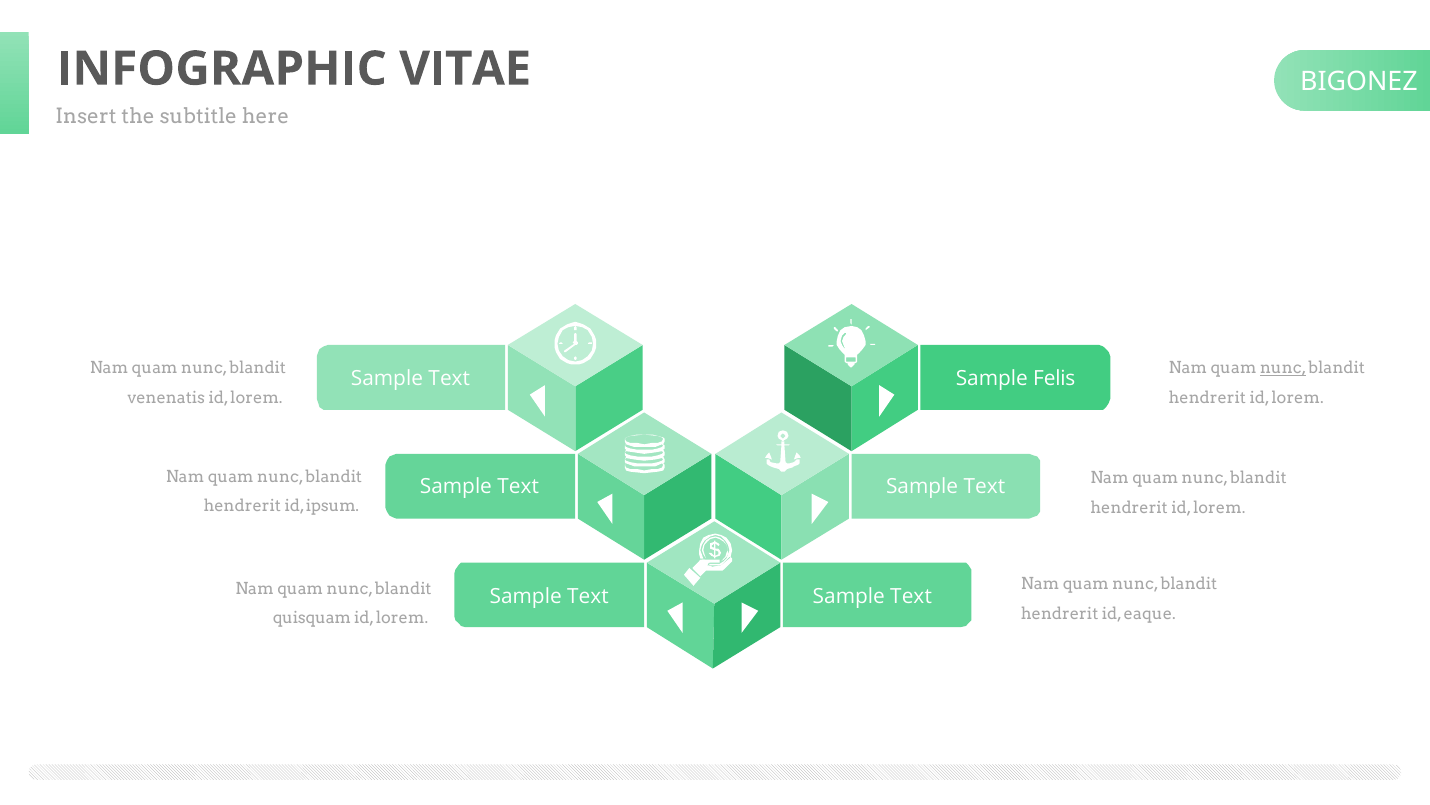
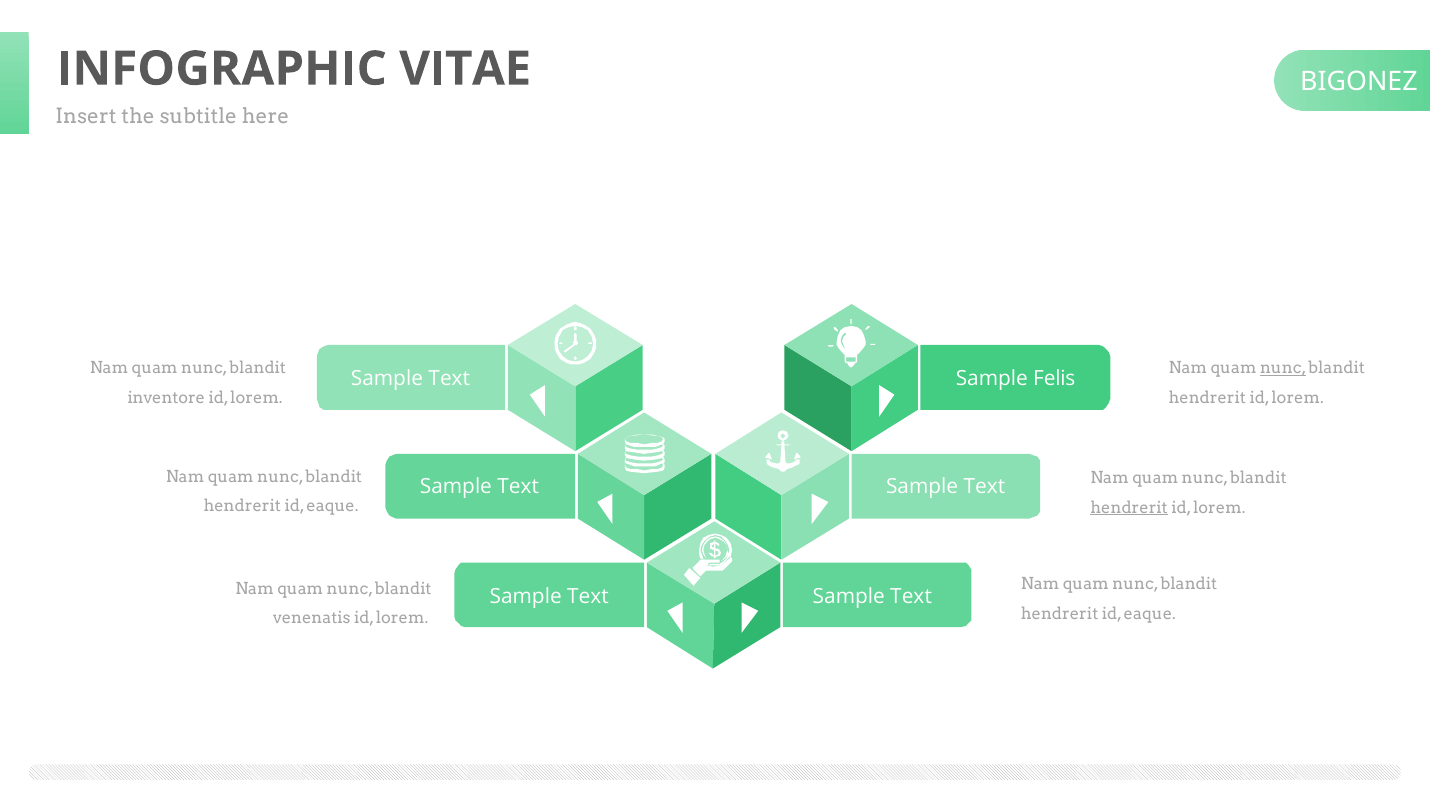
venenatis: venenatis -> inventore
ipsum at (333, 506): ipsum -> eaque
hendrerit at (1129, 507) underline: none -> present
quisquam: quisquam -> venenatis
